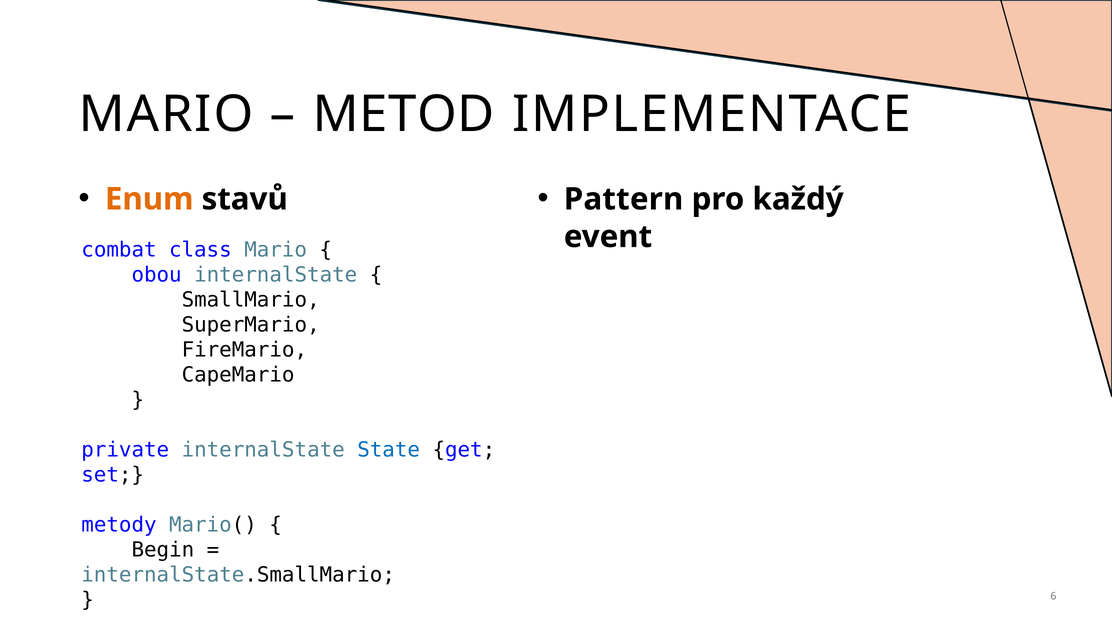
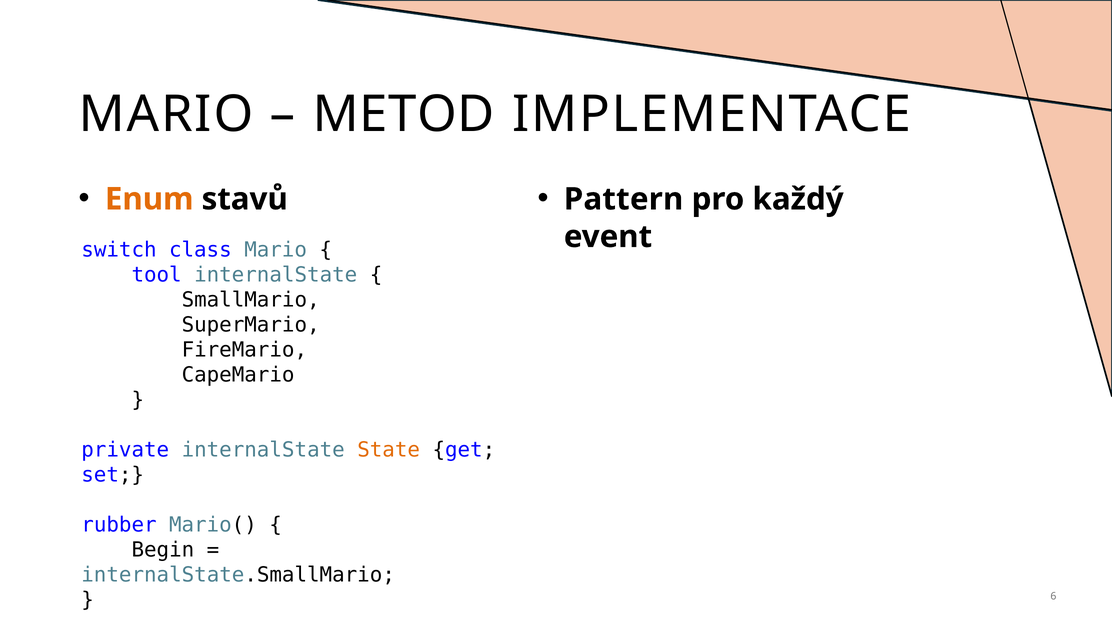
combat: combat -> switch
obou: obou -> tool
State colour: blue -> orange
metody: metody -> rubber
